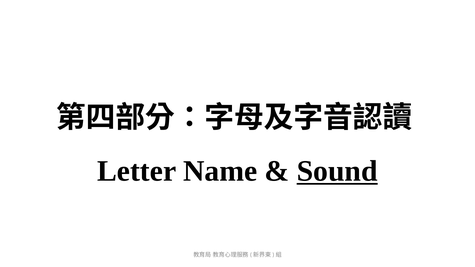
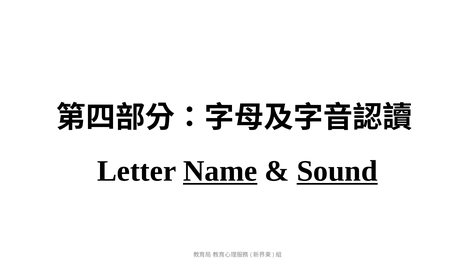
Name underline: none -> present
